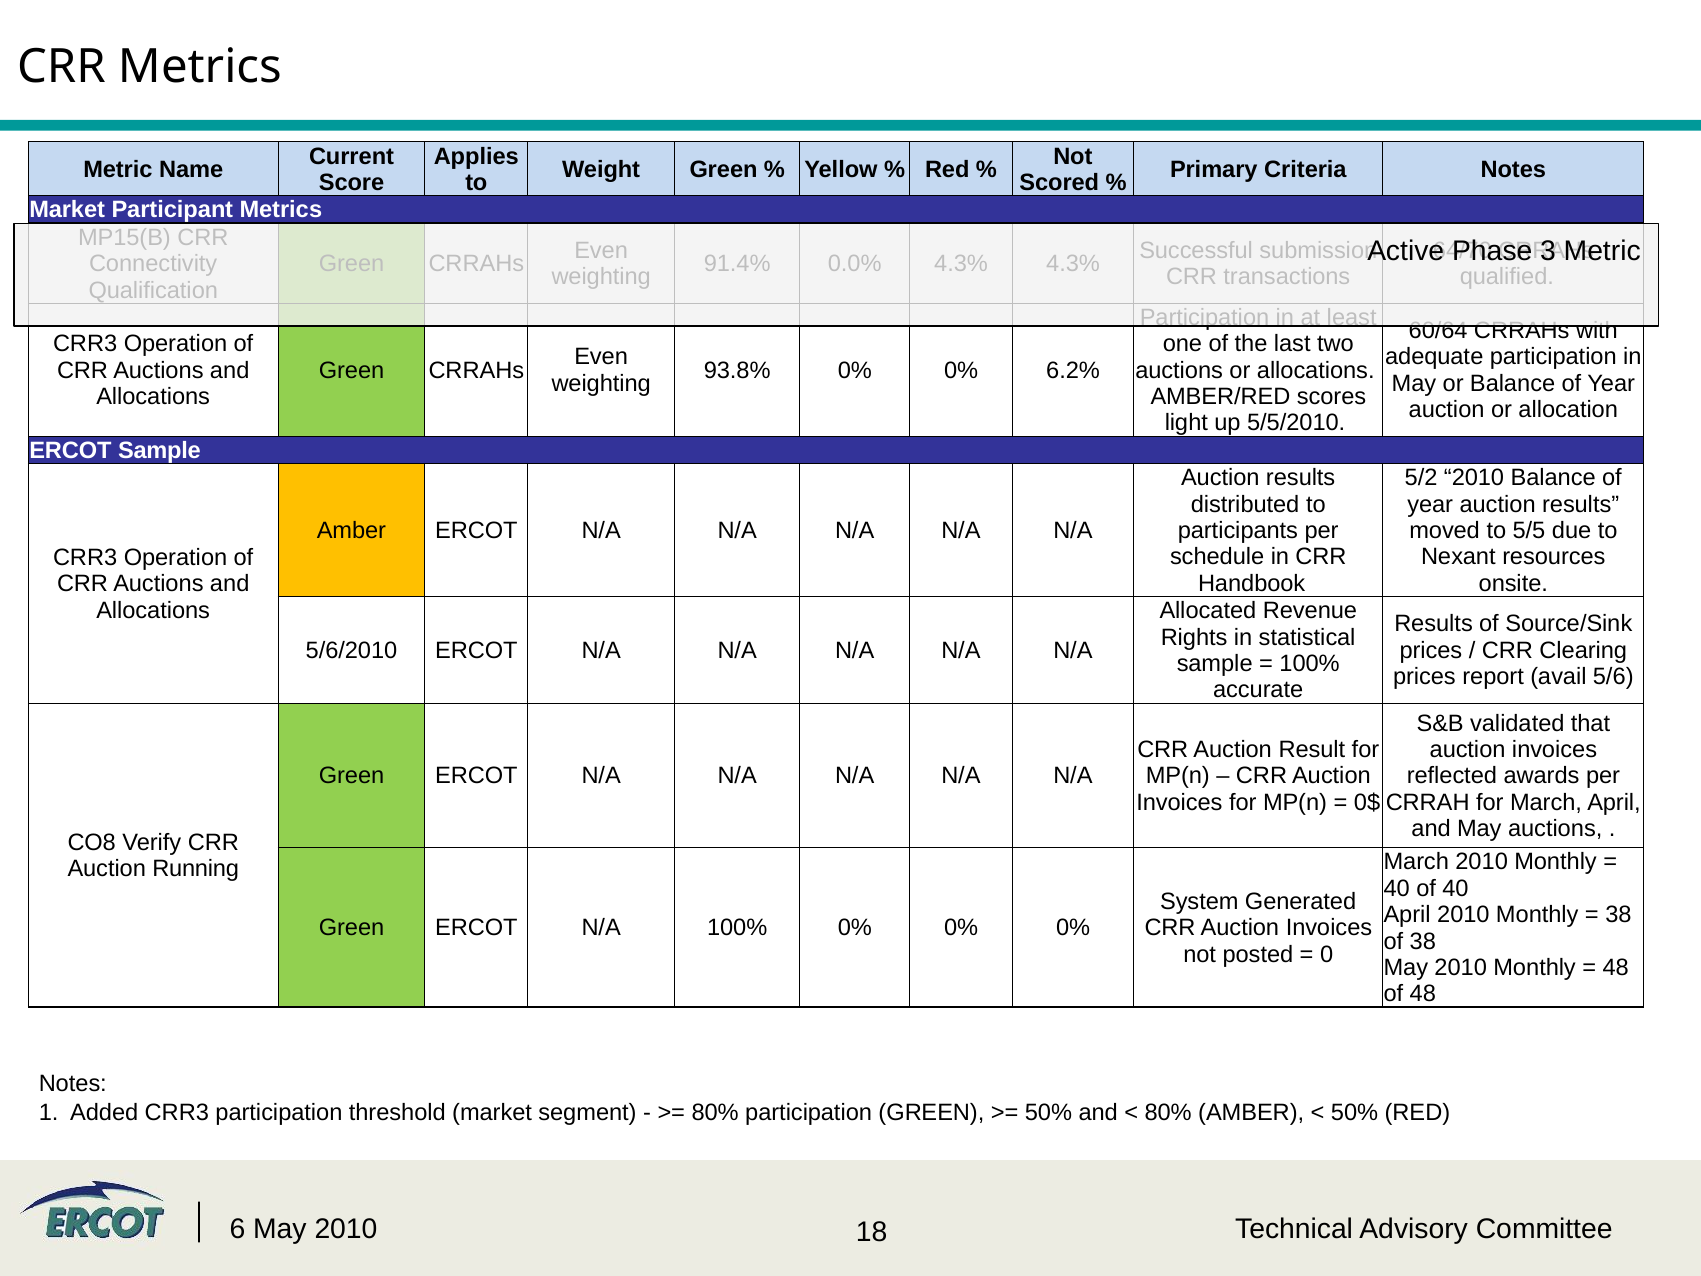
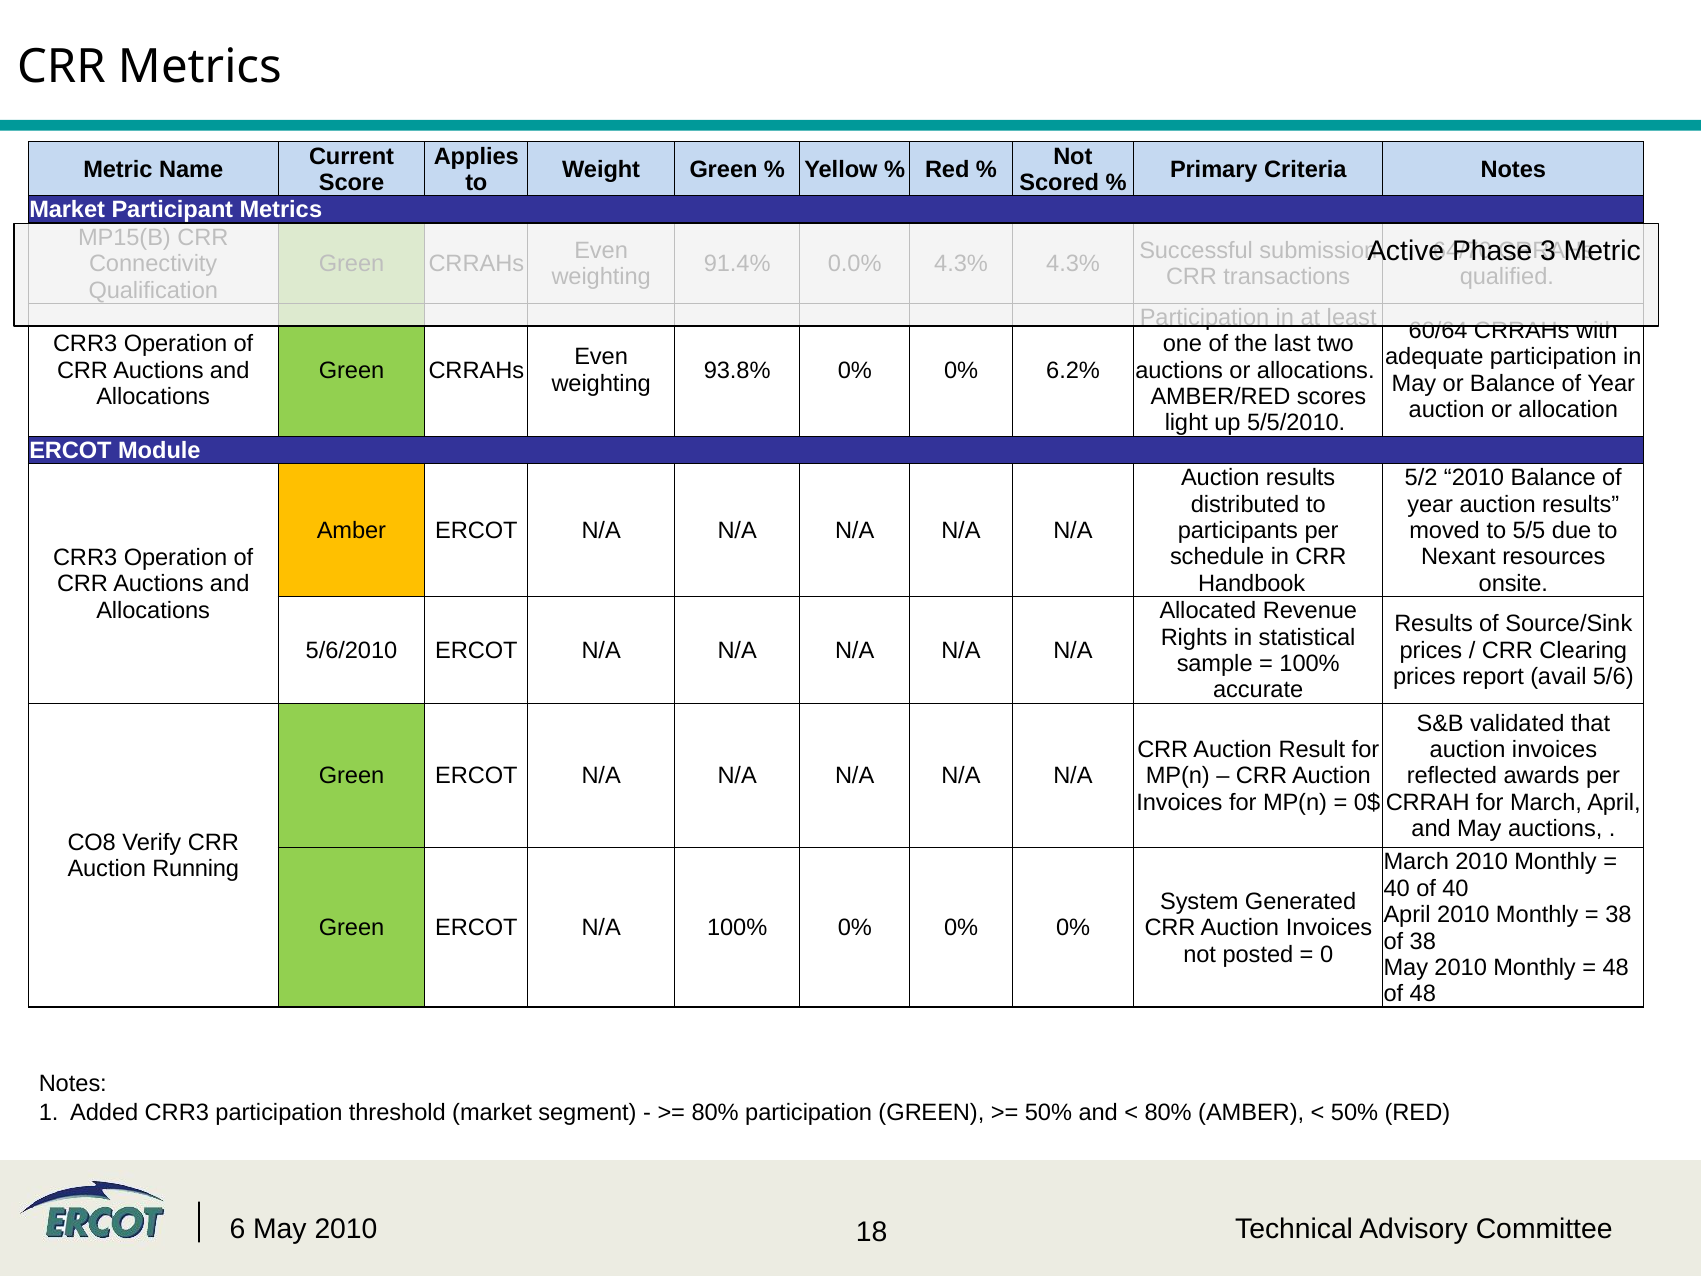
ERCOT Sample: Sample -> Module
